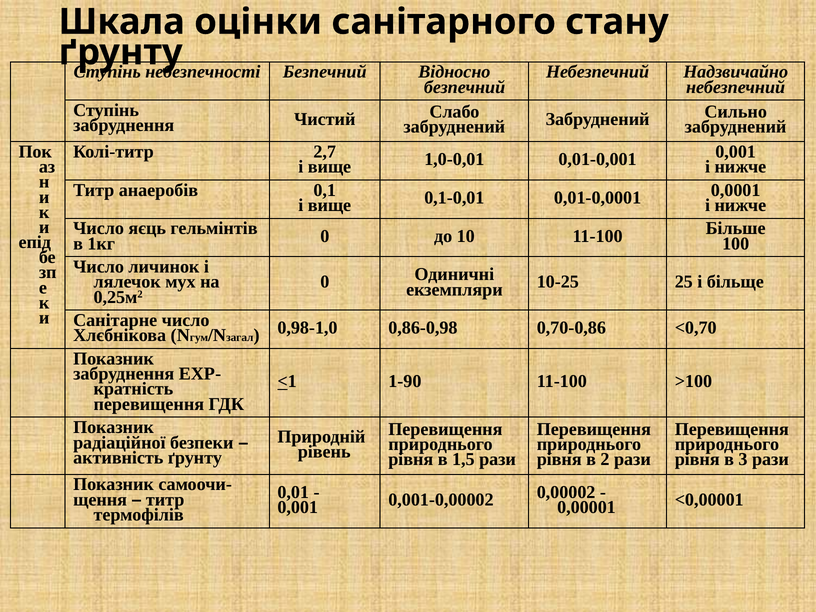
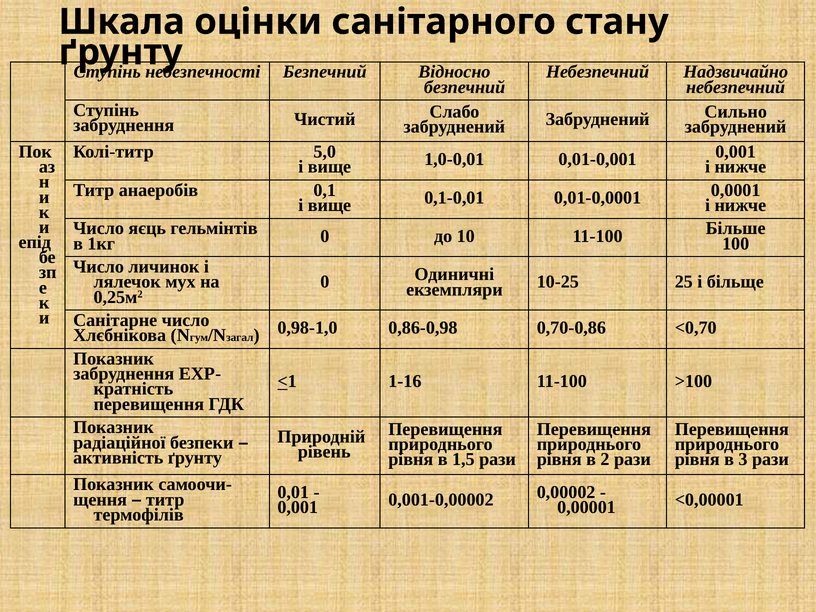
2,7: 2,7 -> 5,0
1-90: 1-90 -> 1-16
